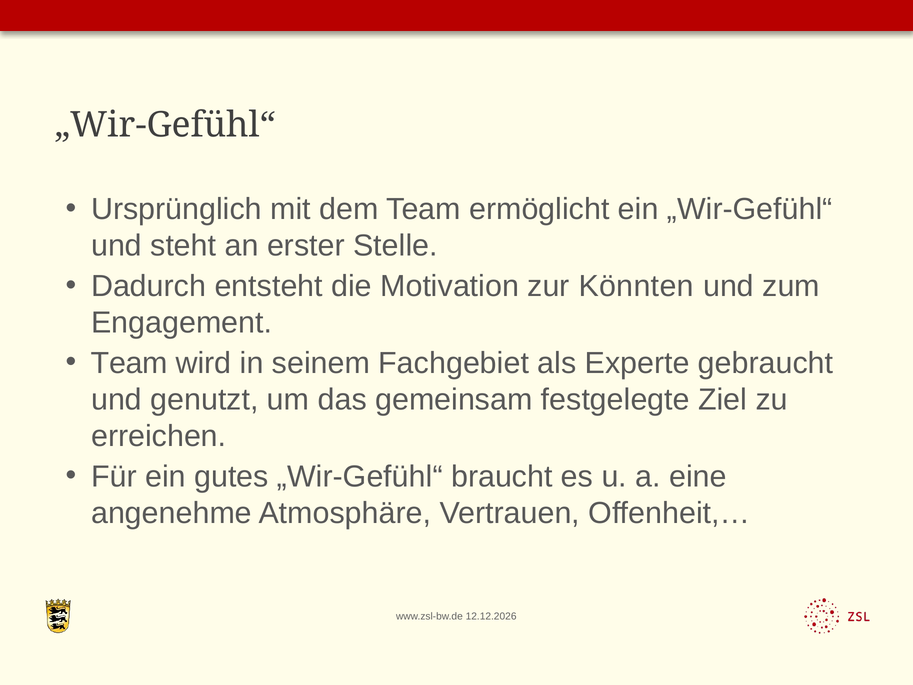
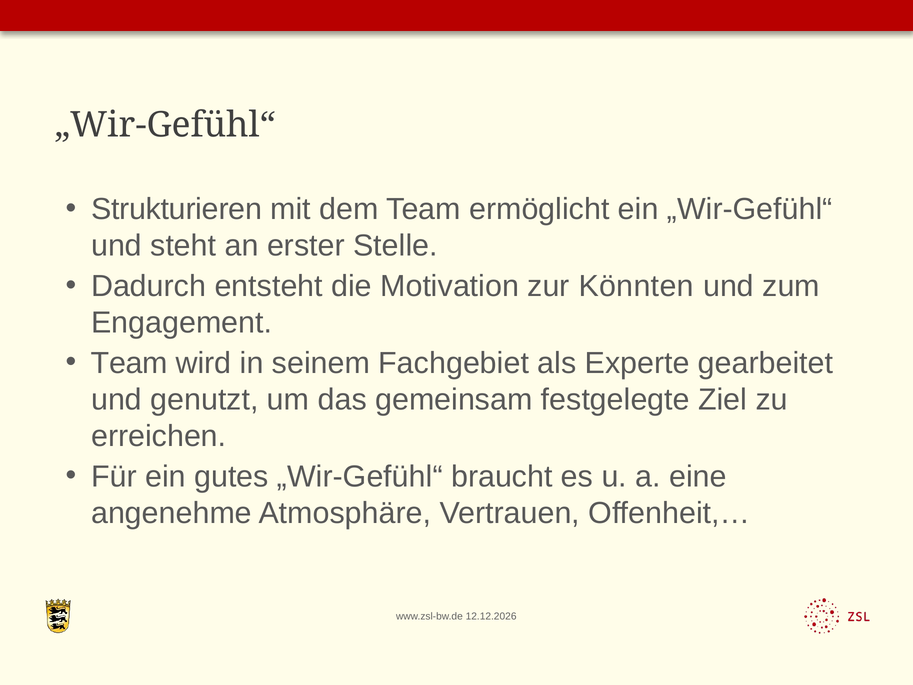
Ursprünglich: Ursprünglich -> Strukturieren
gebraucht: gebraucht -> gearbeitet
